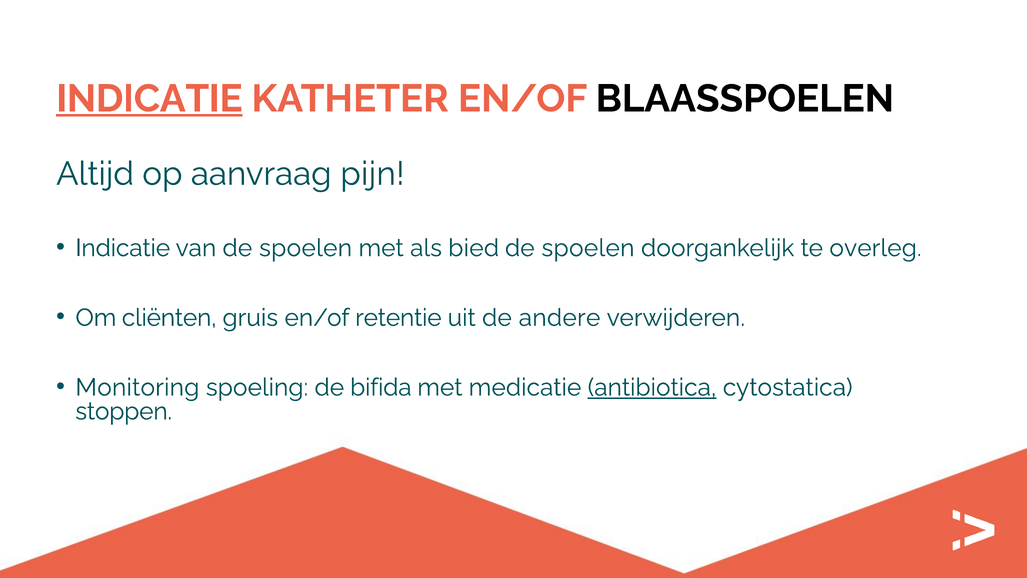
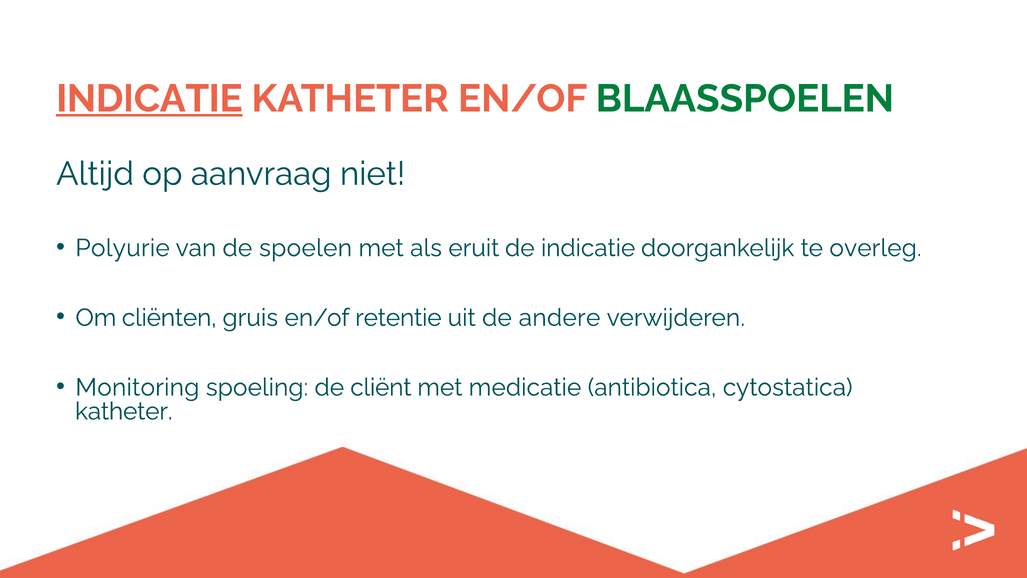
BLAASSPOELEN colour: black -> green
pijn: pijn -> niet
Indicatie at (123, 248): Indicatie -> Polyurie
bied: bied -> eruit
spoelen at (588, 248): spoelen -> indicatie
bifida: bifida -> cliënt
antibiotica underline: present -> none
stoppen at (124, 411): stoppen -> katheter
